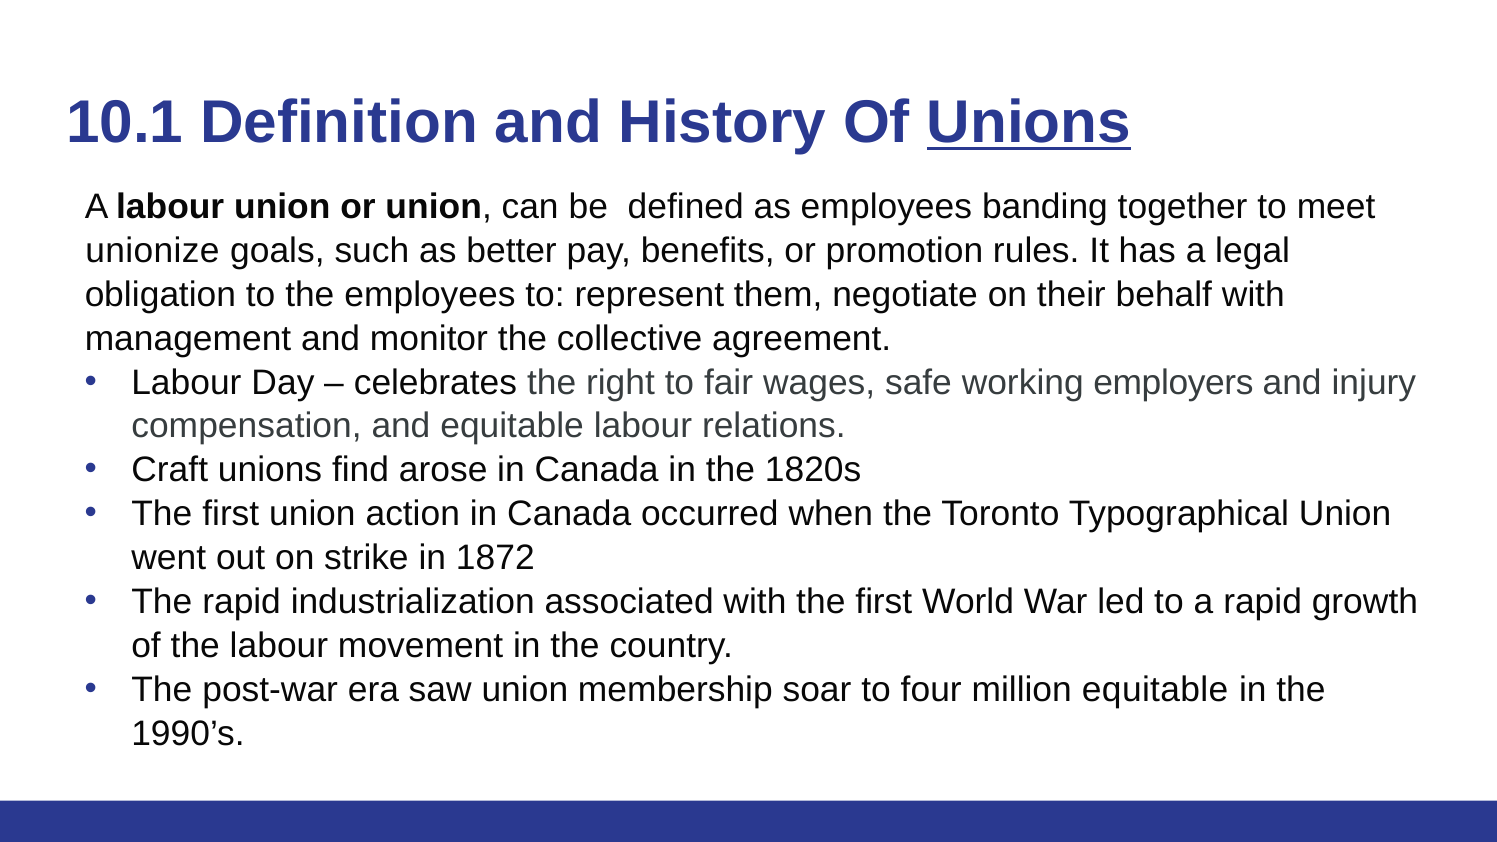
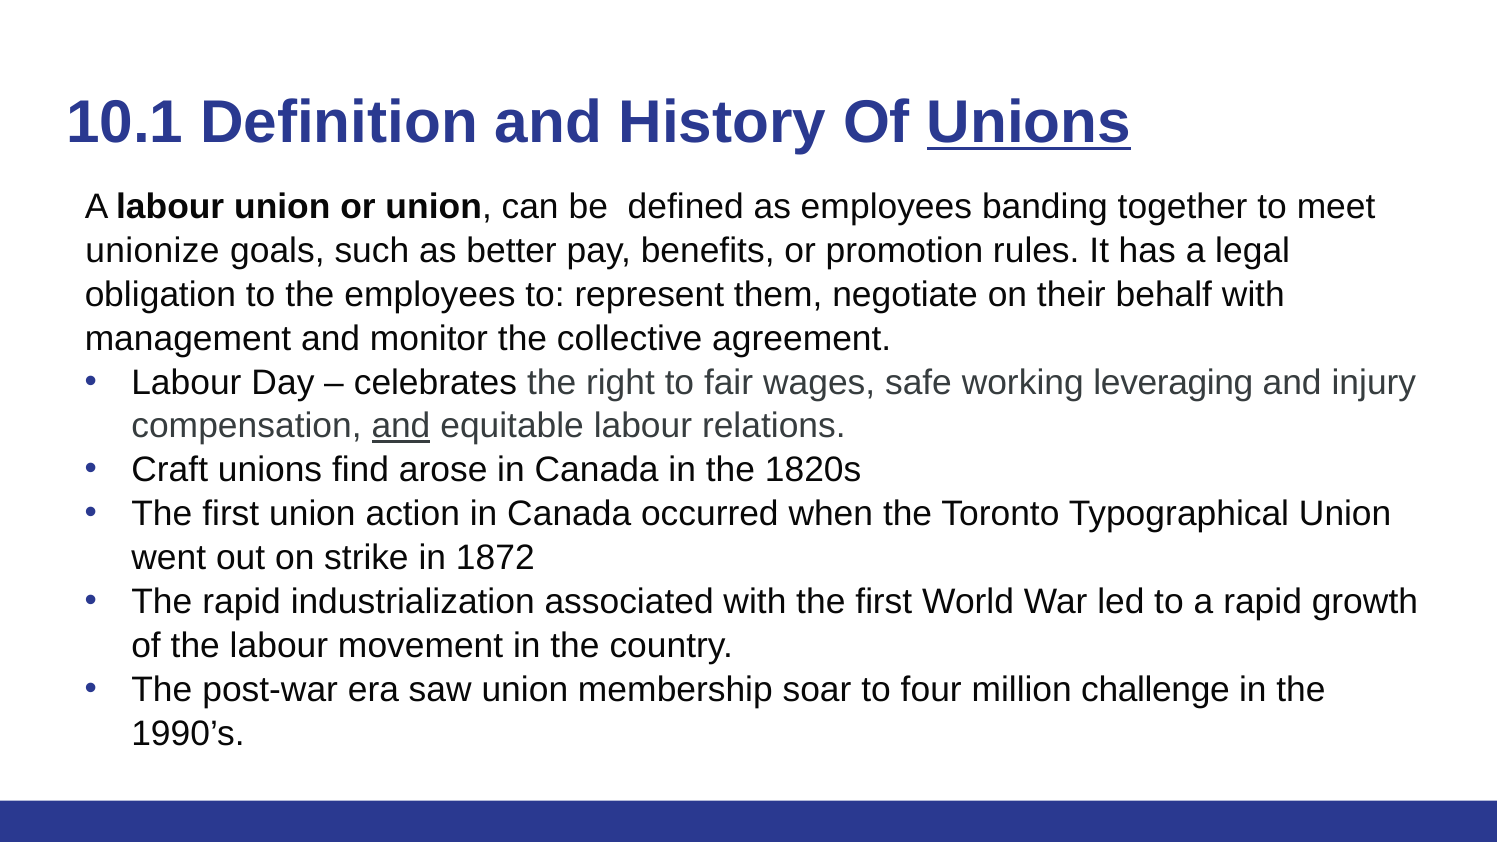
employers: employers -> leveraging
and at (401, 426) underline: none -> present
million equitable: equitable -> challenge
